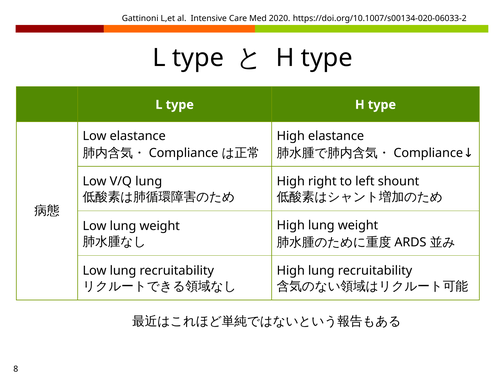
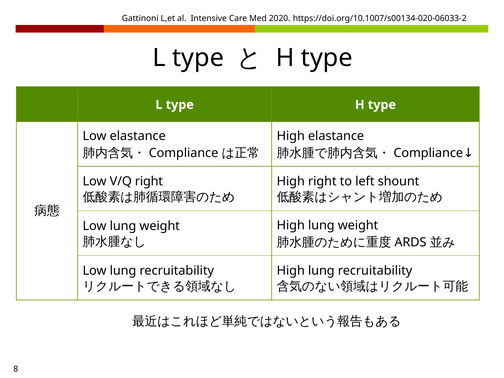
V/Q lung: lung -> right
